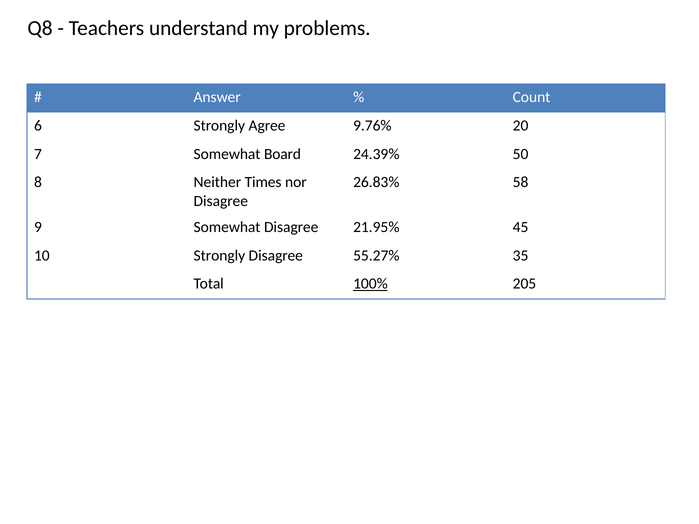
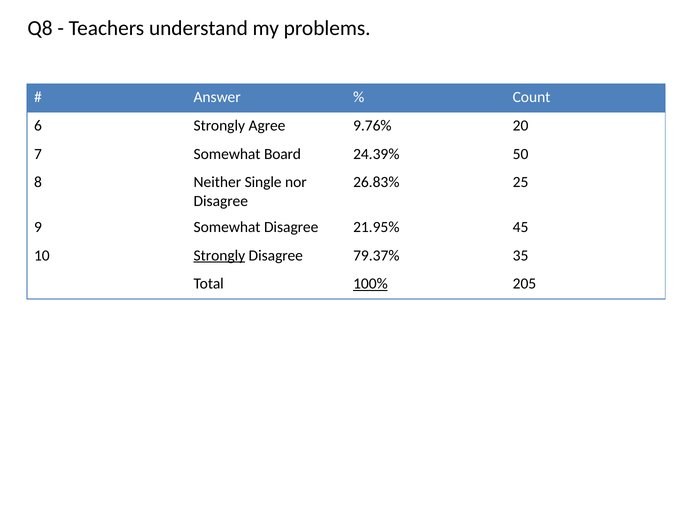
Times: Times -> Single
58: 58 -> 25
Strongly at (219, 256) underline: none -> present
55.27%: 55.27% -> 79.37%
